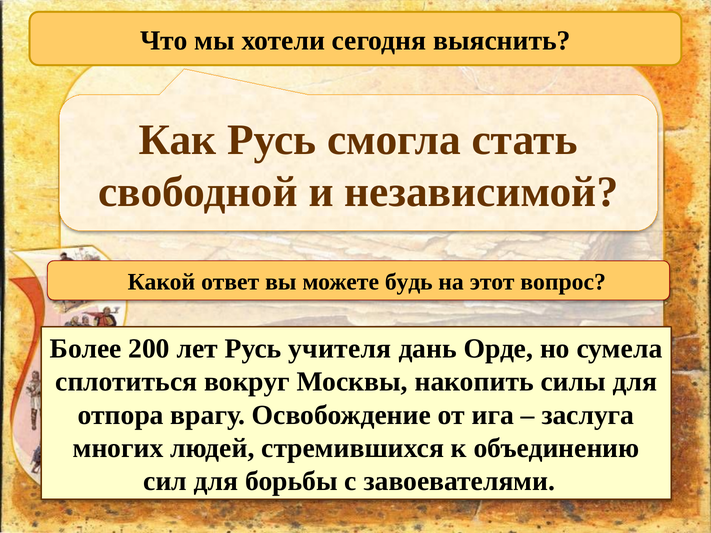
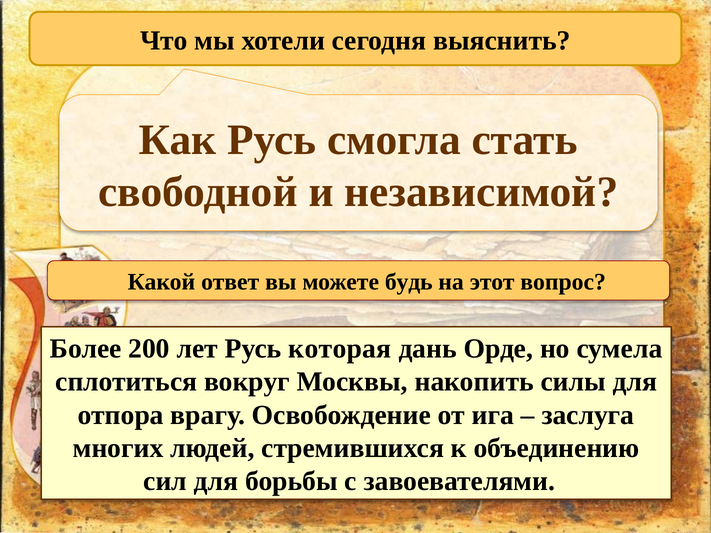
учителя: учителя -> которая
